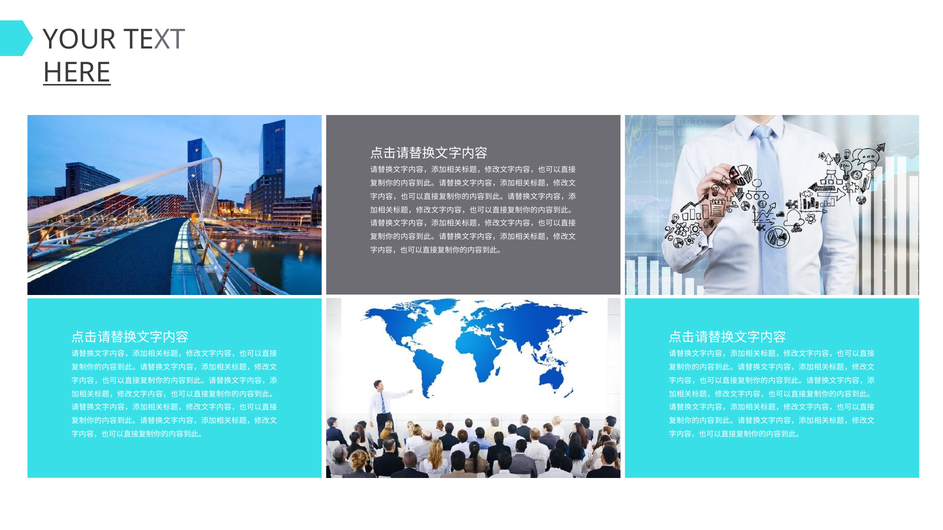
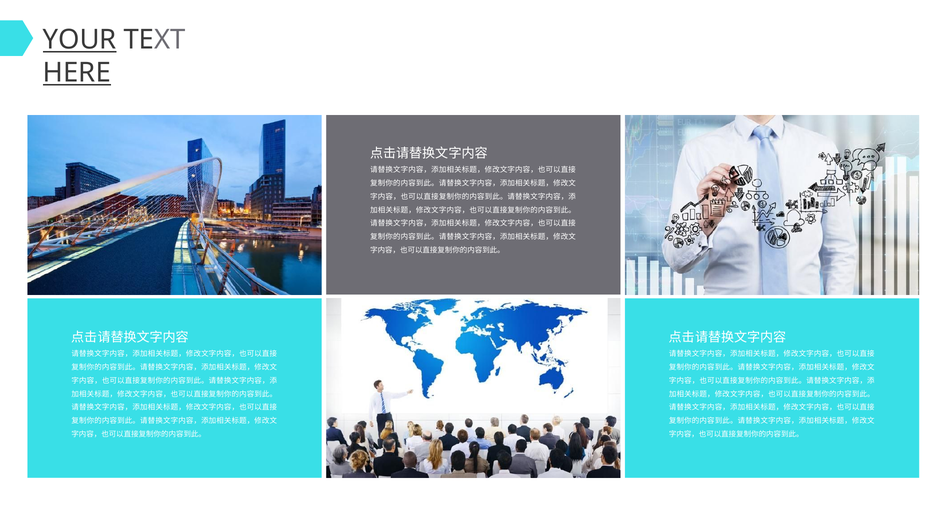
YOUR underline: none -> present
